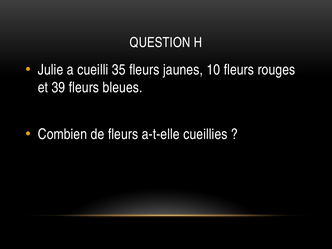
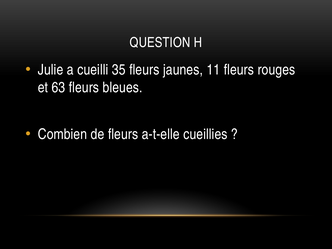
10: 10 -> 11
39: 39 -> 63
